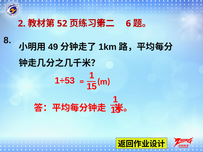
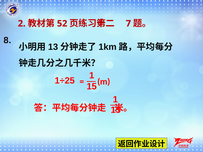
6: 6 -> 7
49: 49 -> 13
1÷53: 1÷53 -> 1÷25
